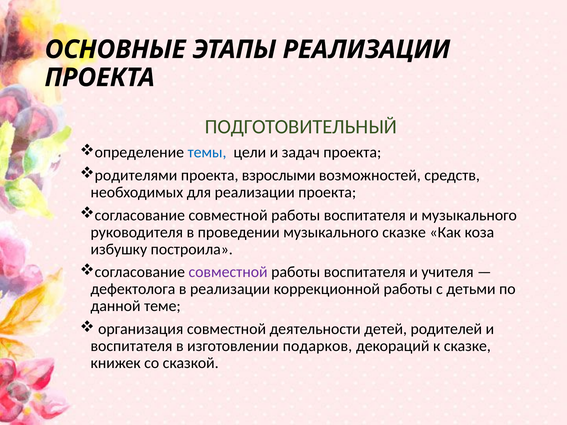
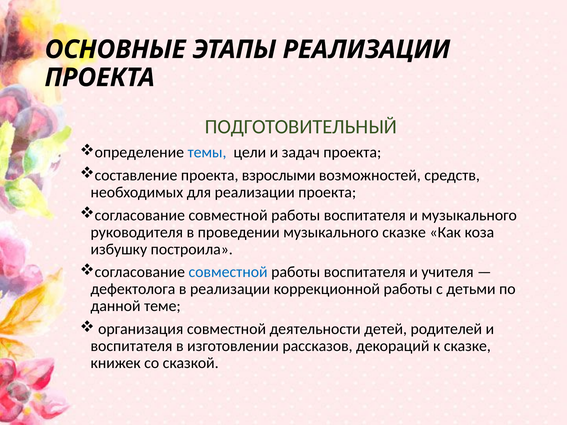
родителями: родителями -> составление
совместной at (228, 272) colour: purple -> blue
подарков: подарков -> рассказов
